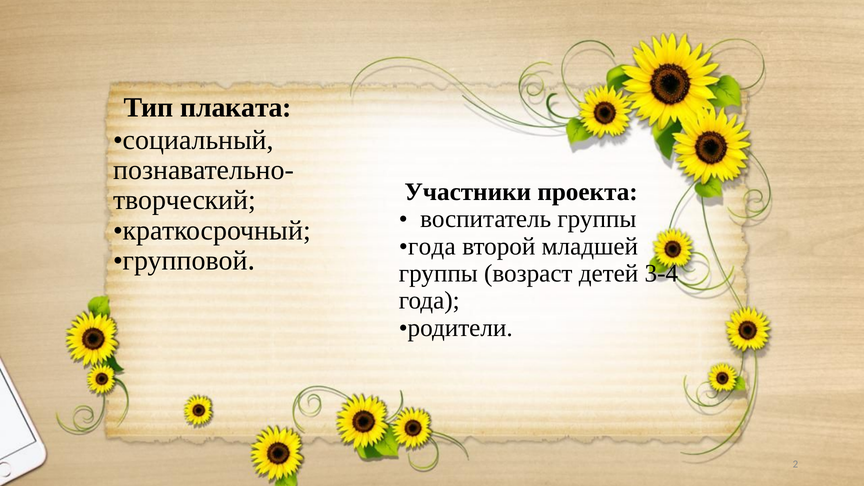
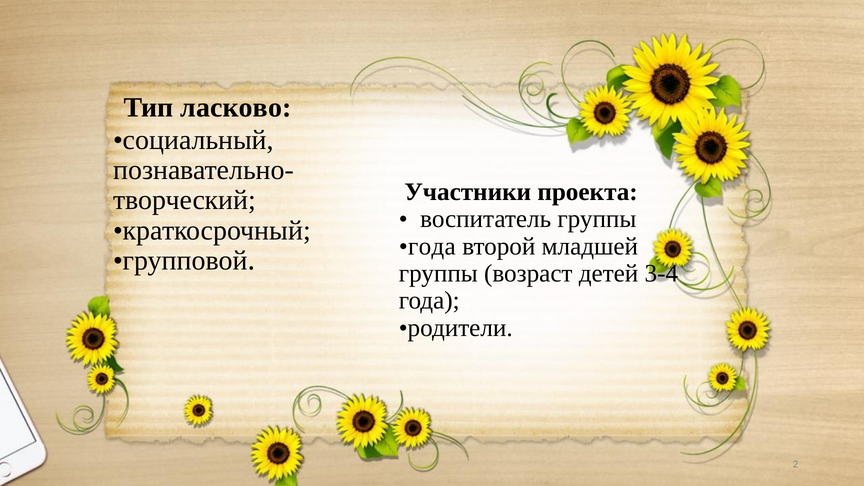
плаката: плаката -> ласково
